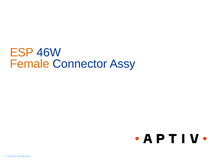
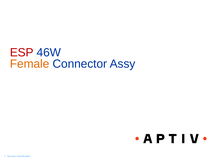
ESP colour: orange -> red
